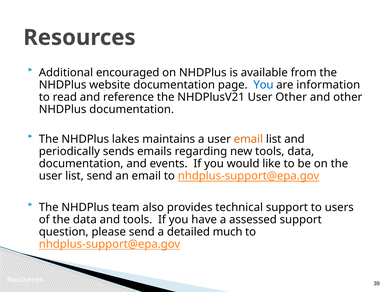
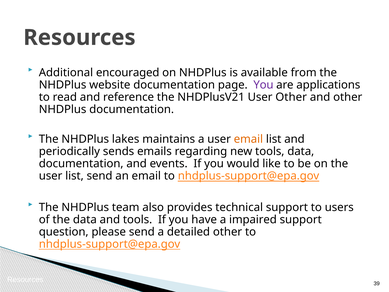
You at (263, 85) colour: blue -> purple
information: information -> applications
assessed: assessed -> impaired
detailed much: much -> other
